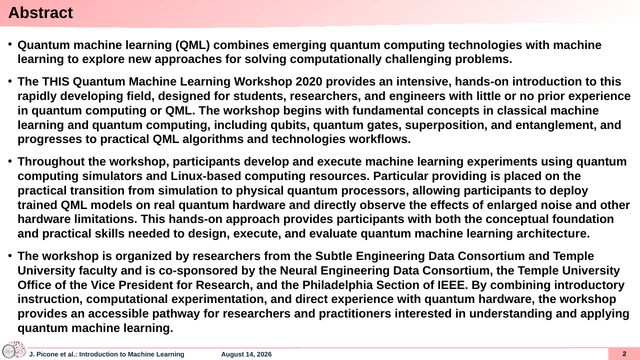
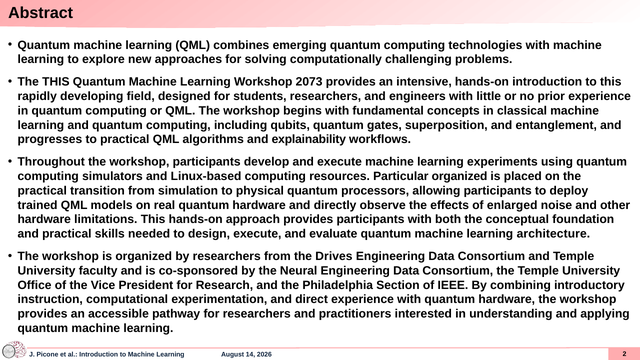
2020: 2020 -> 2073
and technologies: technologies -> explainability
Particular providing: providing -> organized
Subtle: Subtle -> Drives
